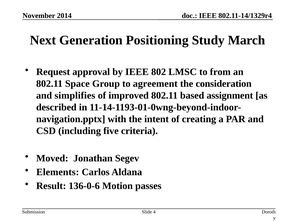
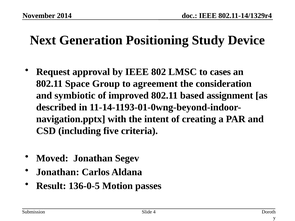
March: March -> Device
from: from -> cases
simplifies: simplifies -> symbiotic
Elements at (58, 172): Elements -> Jonathan
136-0-6: 136-0-6 -> 136-0-5
